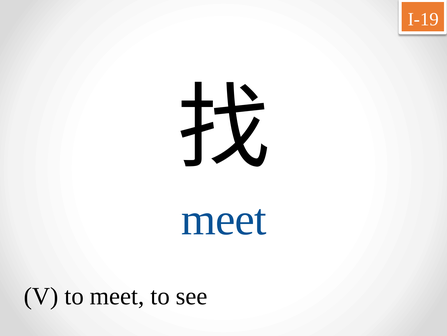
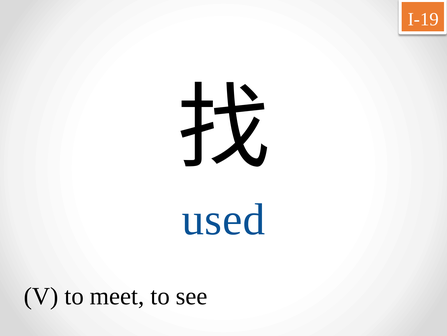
meet at (224, 219): meet -> used
